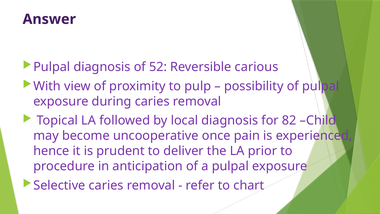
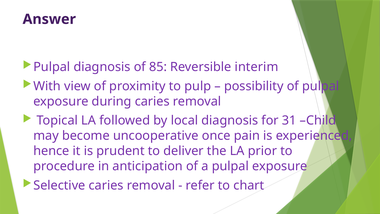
52: 52 -> 85
carious: carious -> interim
82: 82 -> 31
